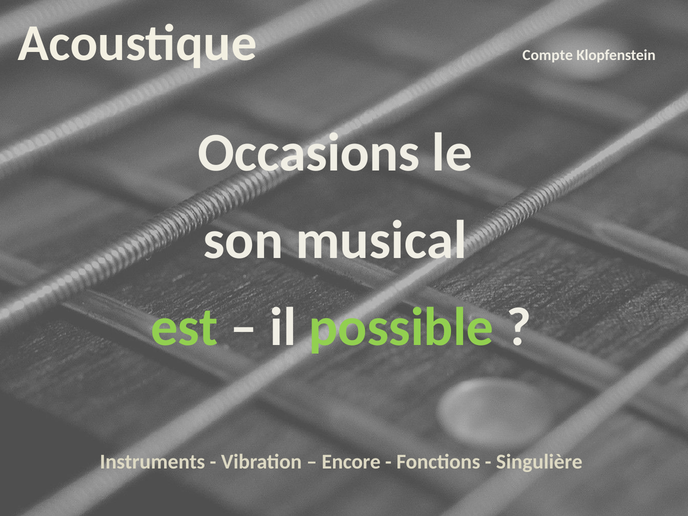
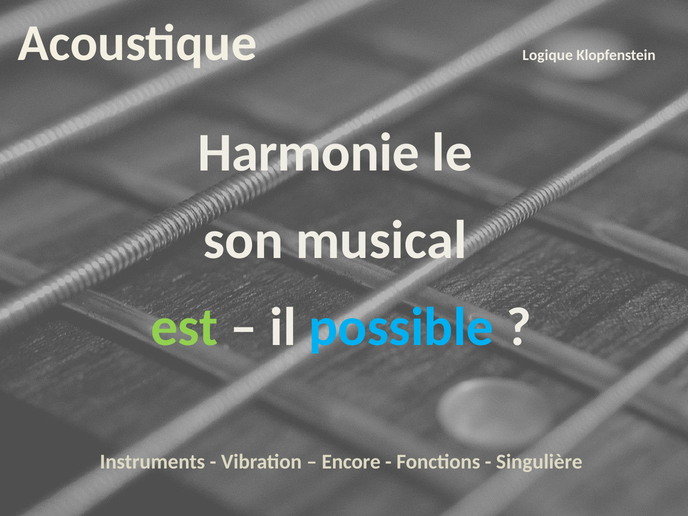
Compte: Compte -> Logique
Occasions: Occasions -> Harmonie
possible colour: light green -> light blue
